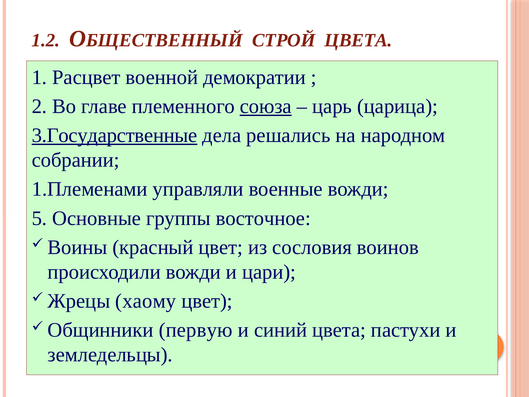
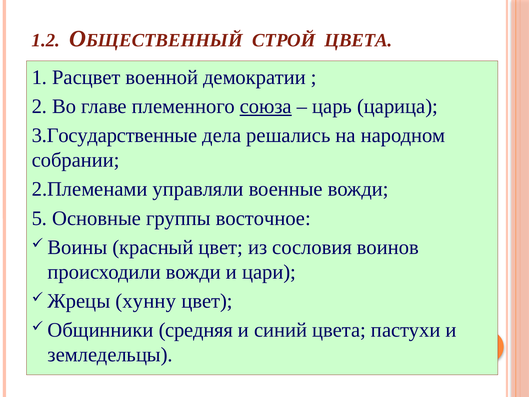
3.Государственные underline: present -> none
1.Племенами: 1.Племенами -> 2.Племенами
хаому: хаому -> хунну
первую: первую -> средняя
